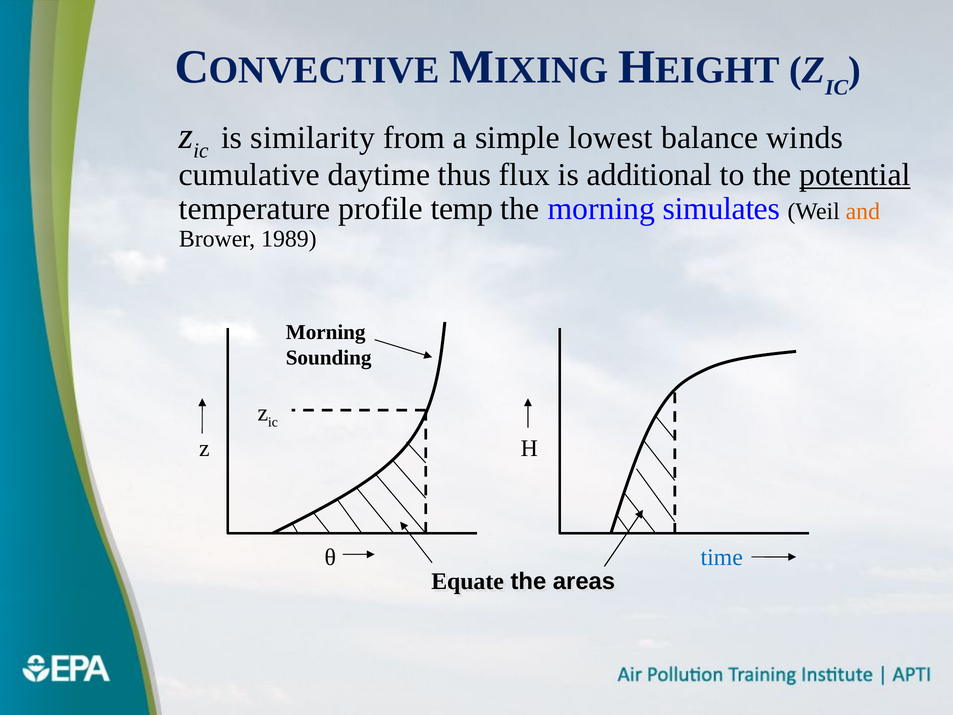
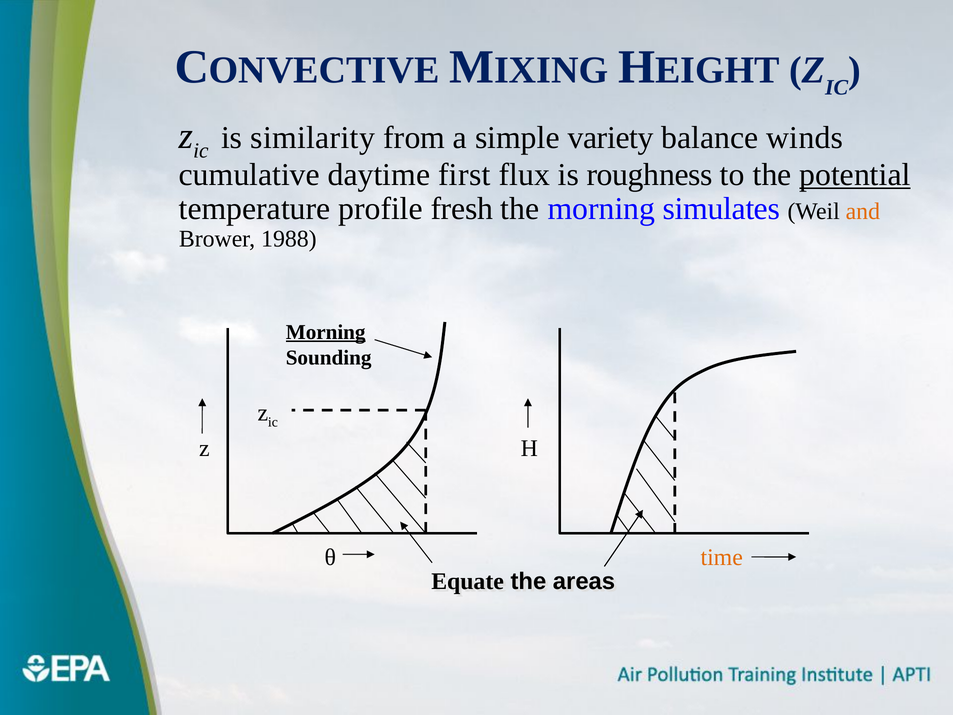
lowest: lowest -> variety
thus: thus -> first
additional: additional -> roughness
temp: temp -> fresh
1989: 1989 -> 1988
Morning at (326, 332) underline: none -> present
time colour: blue -> orange
